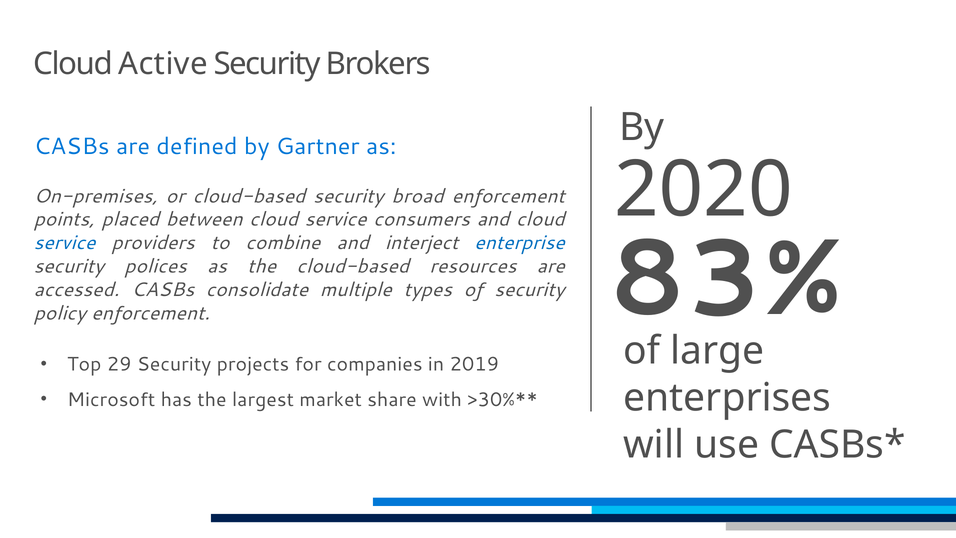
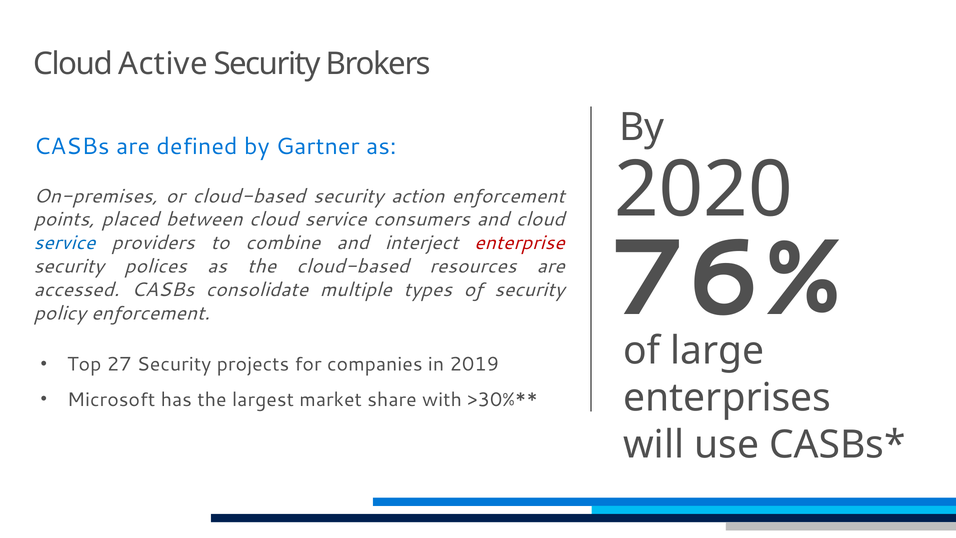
broad: broad -> action
enterprise colour: blue -> red
83%: 83% -> 76%
29: 29 -> 27
